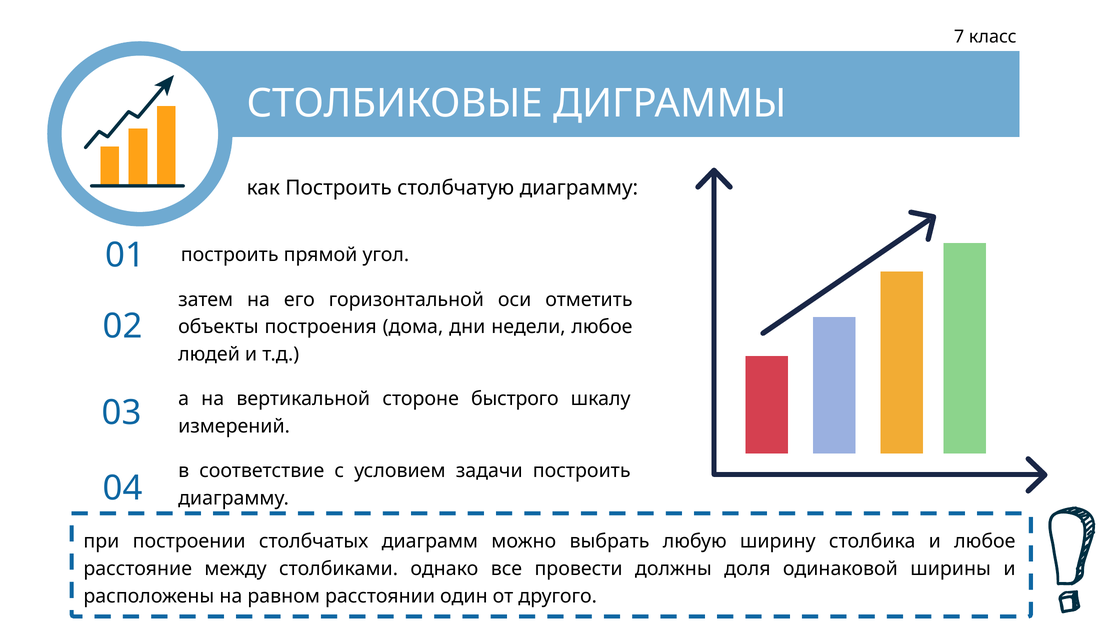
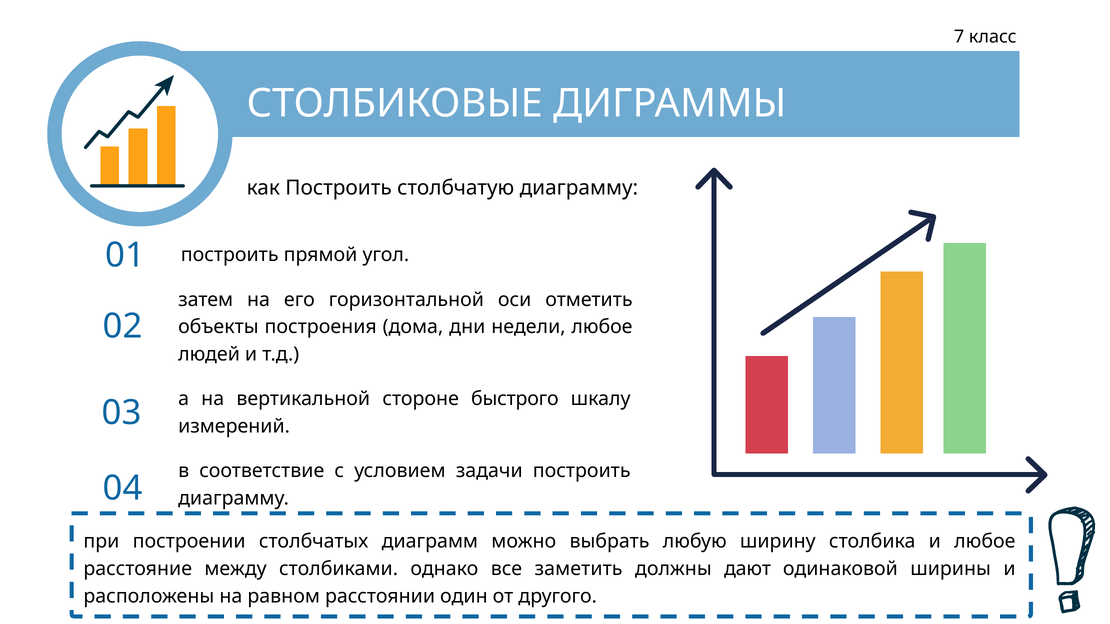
провести: провести -> заметить
доля: доля -> дают
